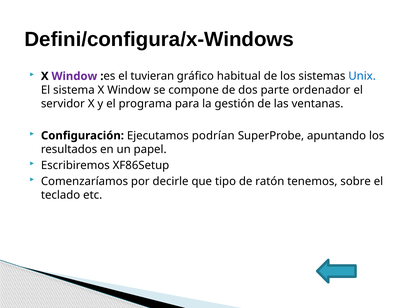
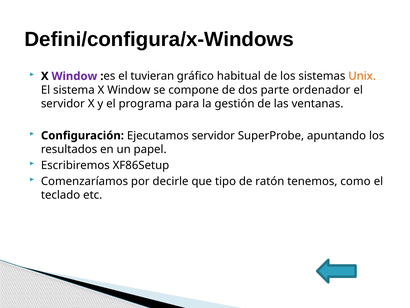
Unix colour: blue -> orange
Ejecutamos podrían: podrían -> servidor
sobre: sobre -> como
